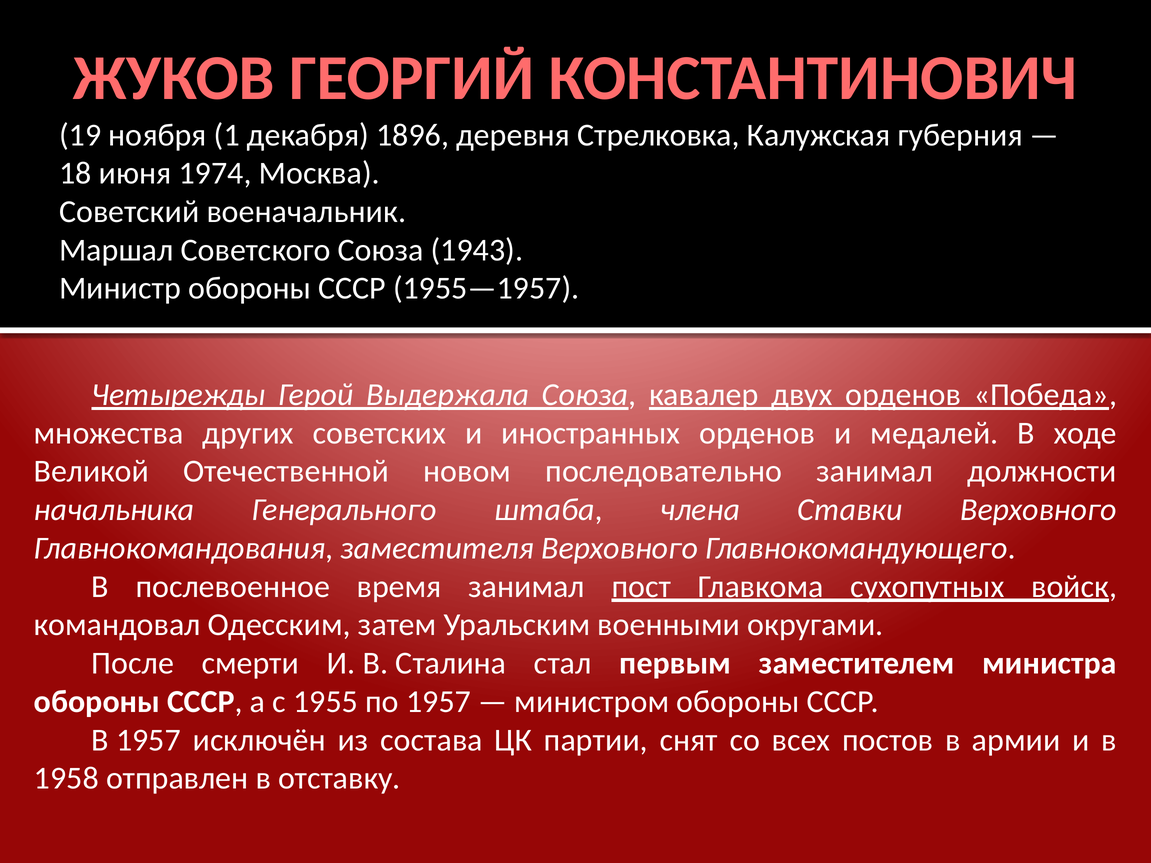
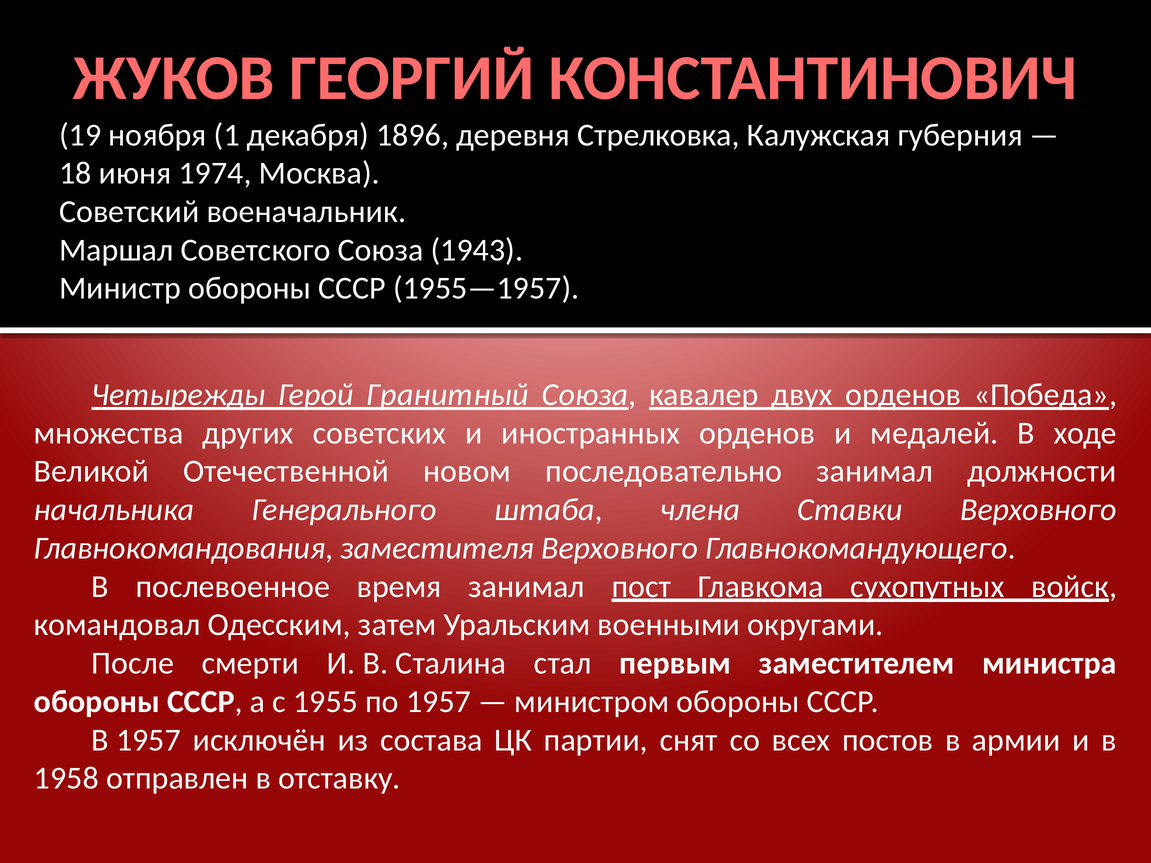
Выдержала: Выдержала -> Гранитный
